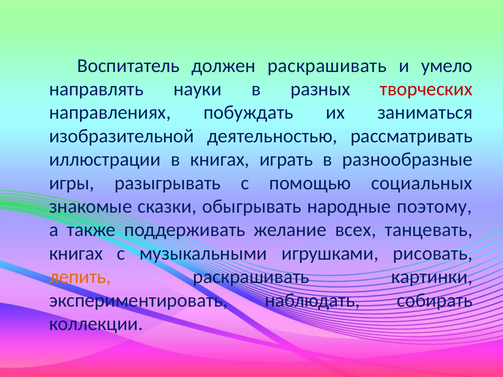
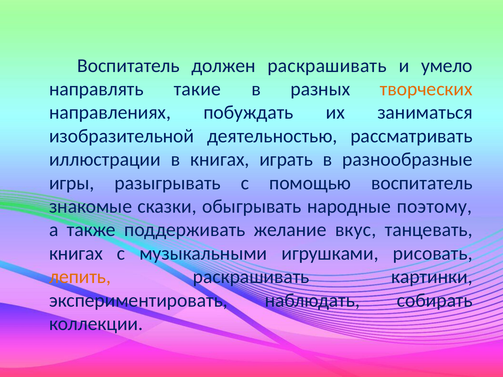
науки: науки -> такие
творческих colour: red -> orange
помощью социальных: социальных -> воспитатель
всех: всех -> вкус
